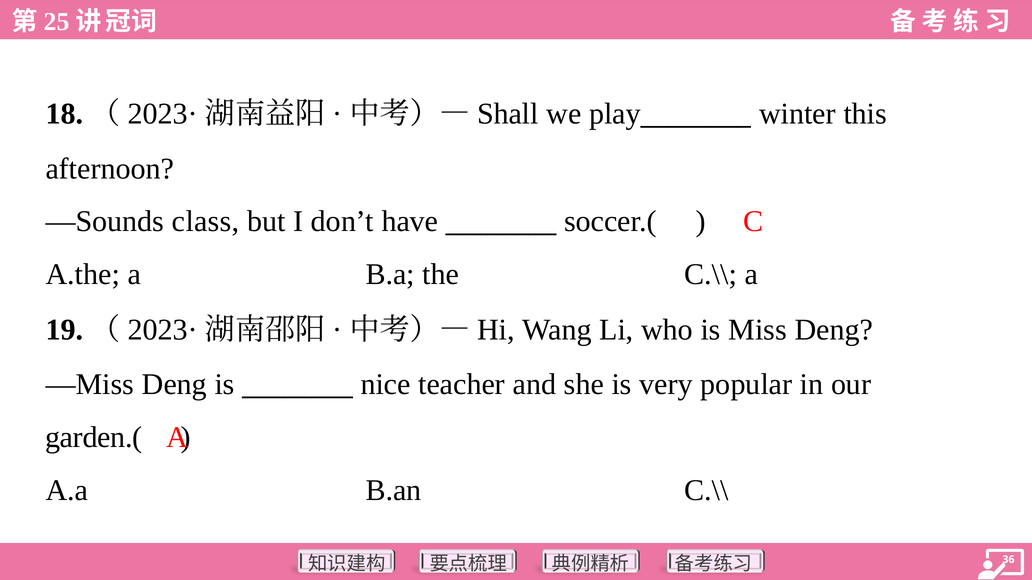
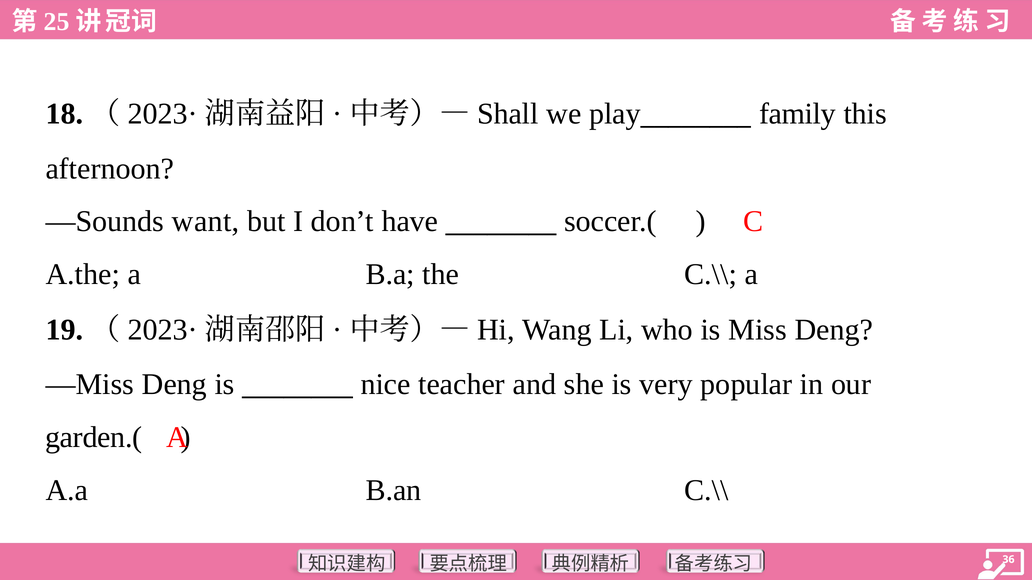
winter: winter -> family
class: class -> want
